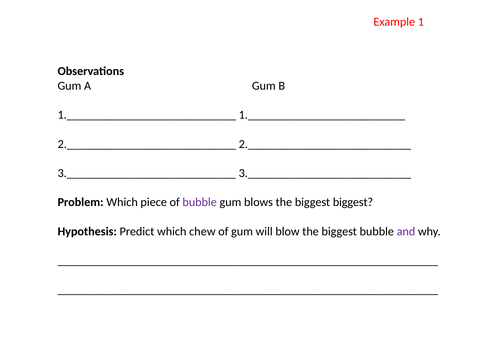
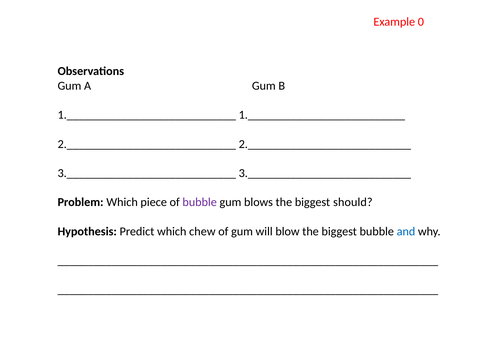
1: 1 -> 0
biggest biggest: biggest -> should
and colour: purple -> blue
